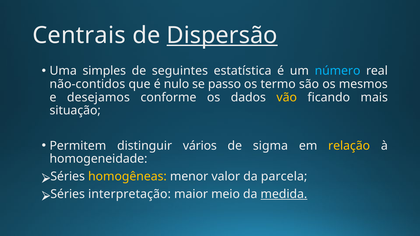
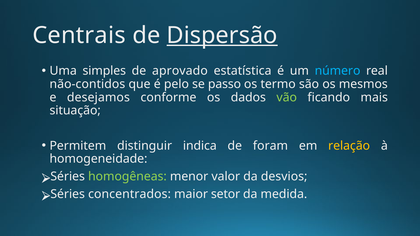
seguintes: seguintes -> aprovado
nulo: nulo -> pelo
vão colour: yellow -> light green
vários: vários -> indica
sigma: sigma -> foram
homogêneas colour: yellow -> light green
parcela: parcela -> desvios
interpretação: interpretação -> concentrados
meio: meio -> setor
medida underline: present -> none
